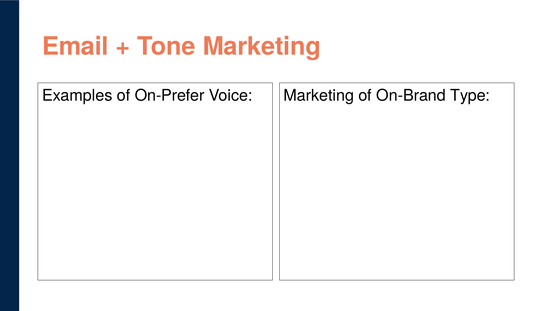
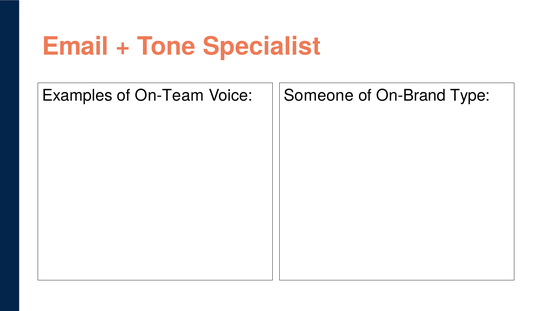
Tone Marketing: Marketing -> Specialist
On-Prefer: On-Prefer -> On-Team
Voice Marketing: Marketing -> Someone
